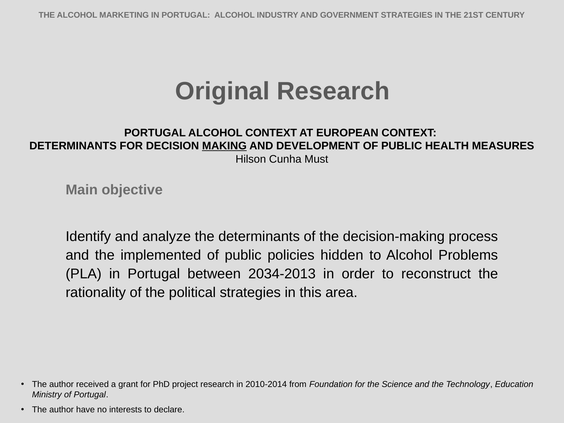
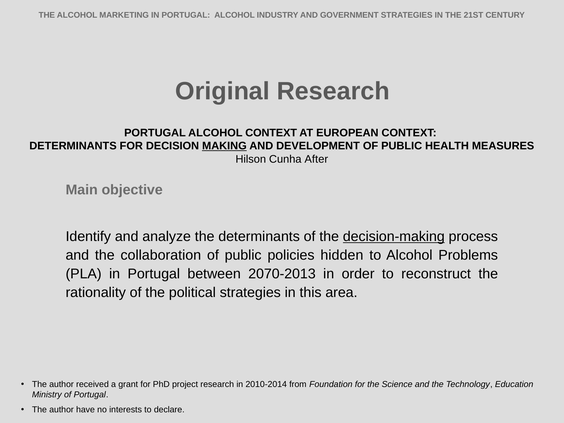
Must: Must -> After
decision-making underline: none -> present
implemented: implemented -> collaboration
2034-2013: 2034-2013 -> 2070-2013
